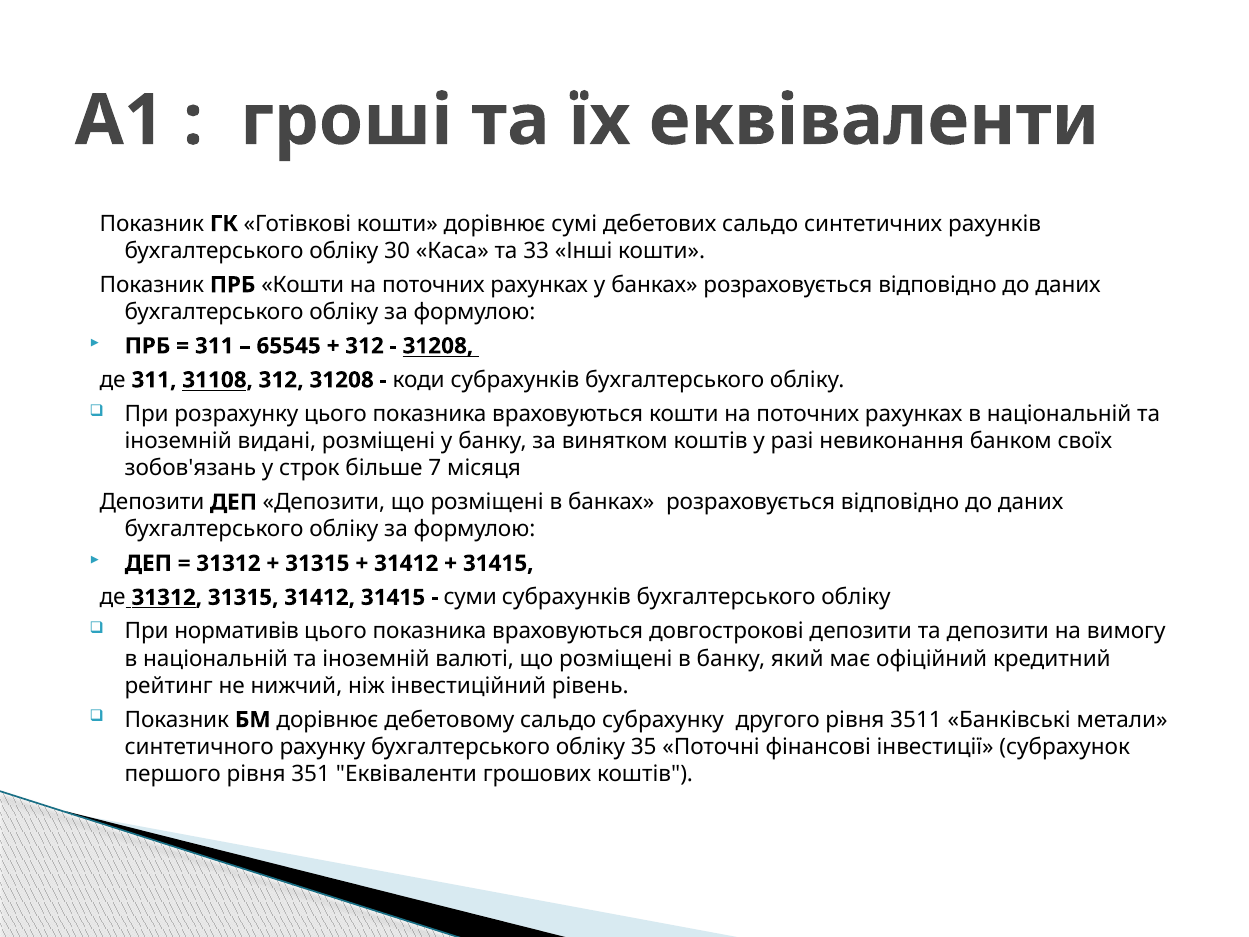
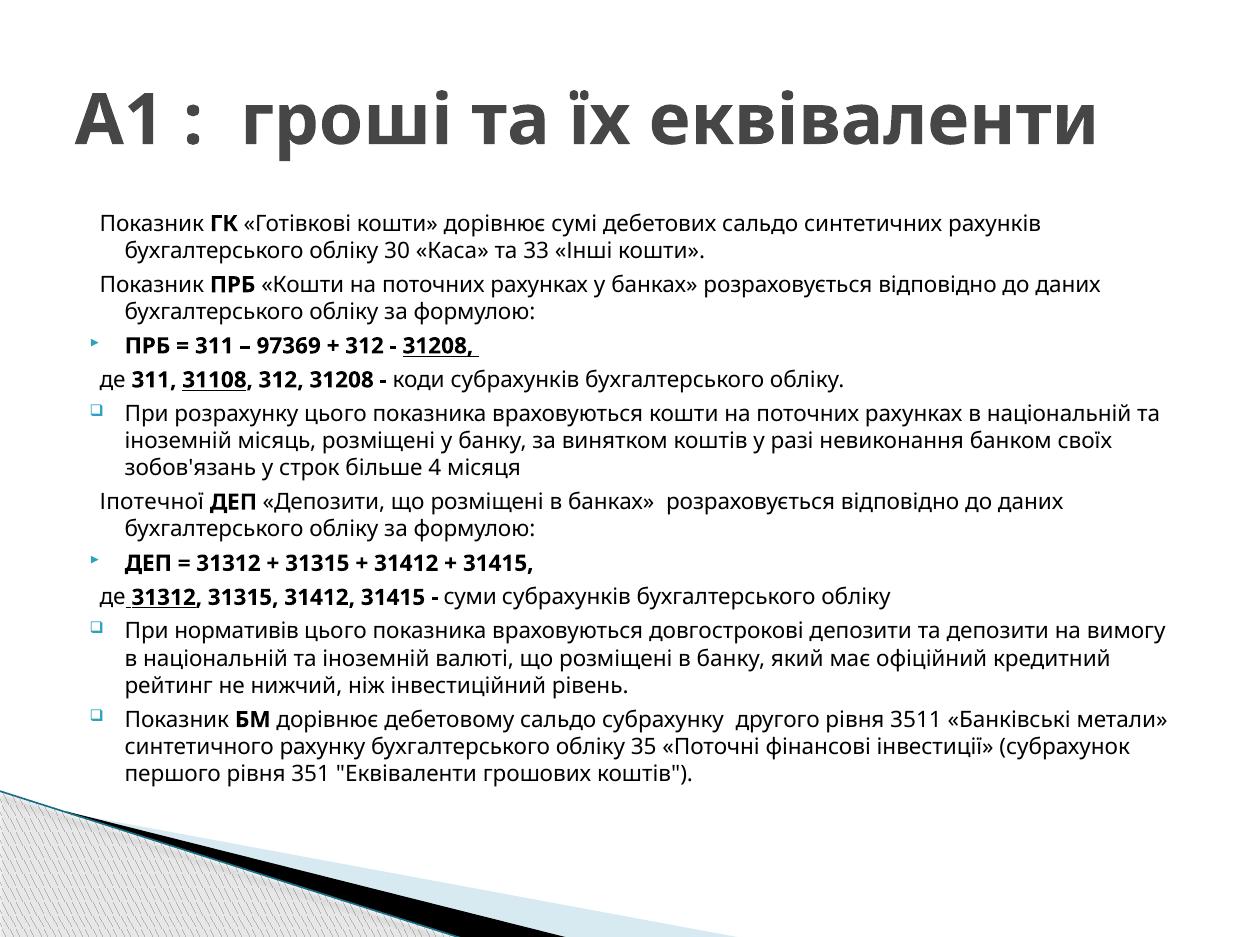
65545: 65545 -> 97369
видані: видані -> місяць
7: 7 -> 4
Депозити at (152, 502): Депозити -> Іпотечної
